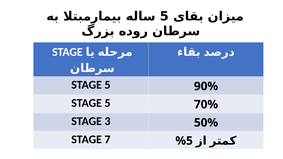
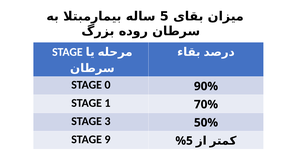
5 at (108, 85): 5 -> 0
5 at (108, 103): 5 -> 1
7: 7 -> 9
